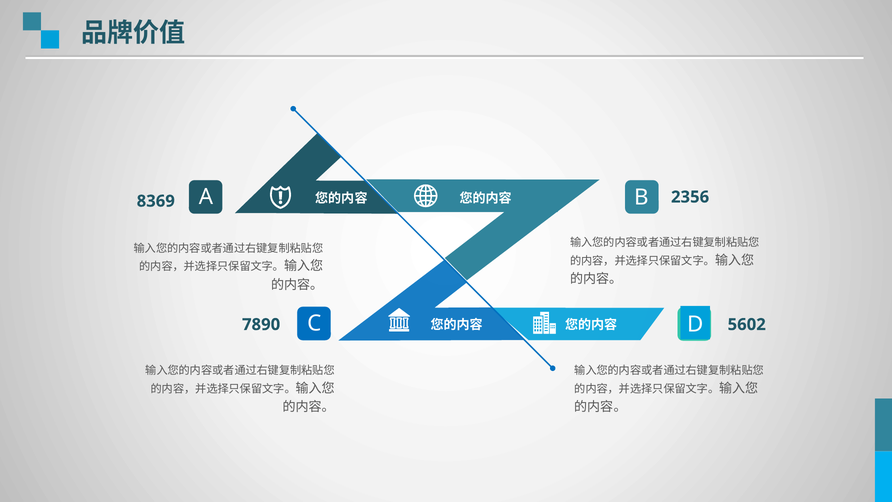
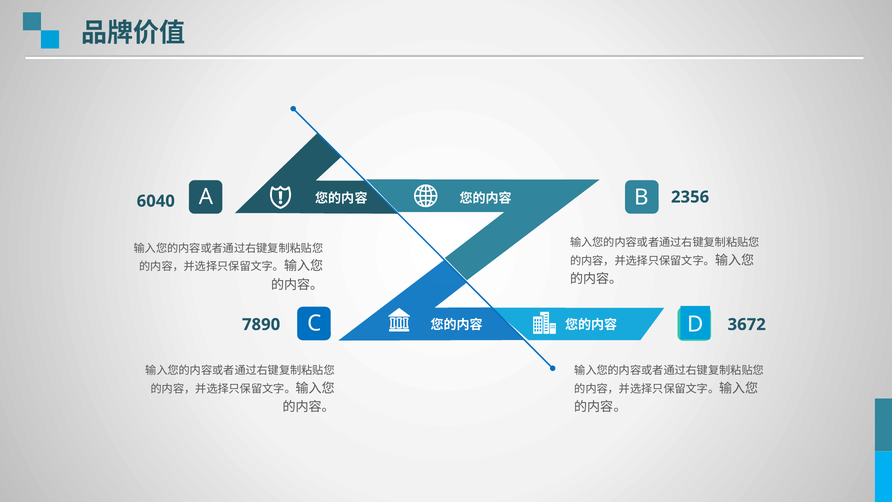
8369: 8369 -> 6040
5602: 5602 -> 3672
